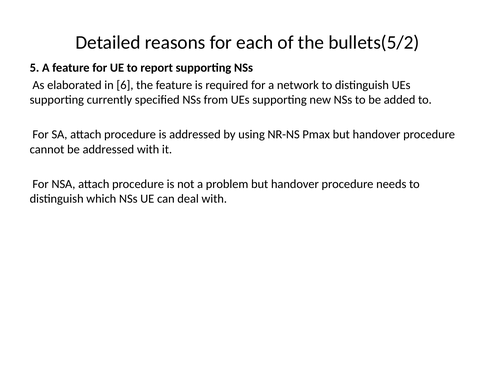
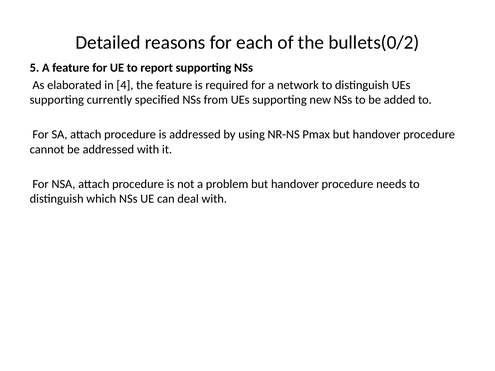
bullets(5/2: bullets(5/2 -> bullets(0/2
6: 6 -> 4
